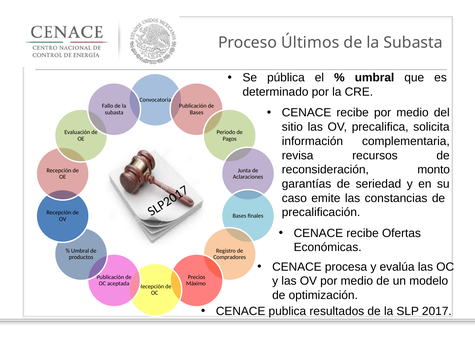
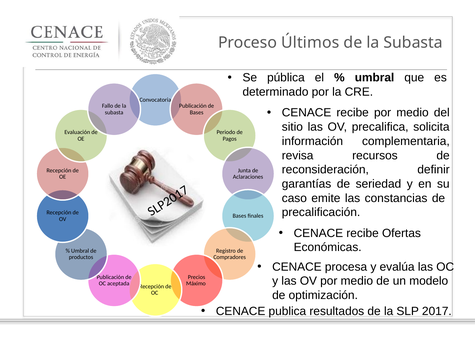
monto: monto -> definir
